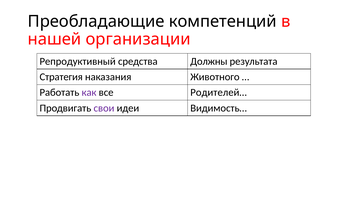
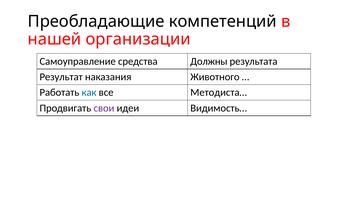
Репродуктивный: Репродуктивный -> Самоуправление
Стратегия: Стратегия -> Результат
как colour: purple -> blue
Родителей…: Родителей… -> Методиста…
